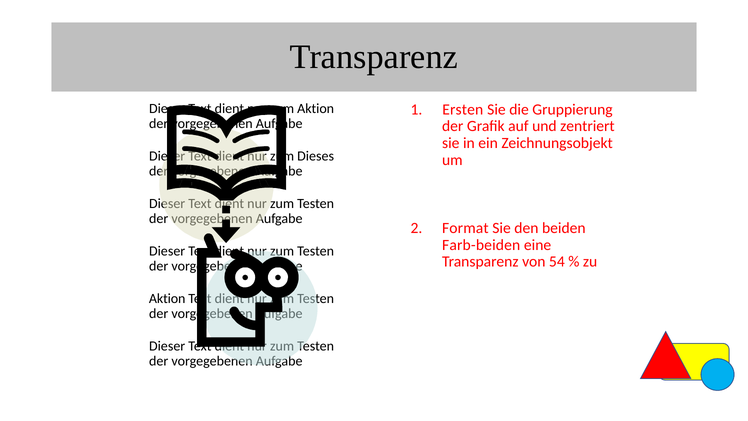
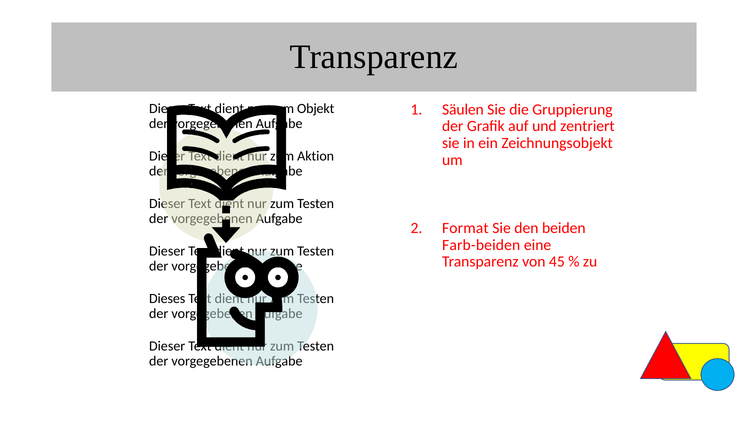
Aktion at (316, 108): Aktion -> Objekt
Ersten: Ersten -> Säulen
Dieses: Dieses -> Aktion
54: 54 -> 45
Aktion at (167, 298): Aktion -> Dieses
